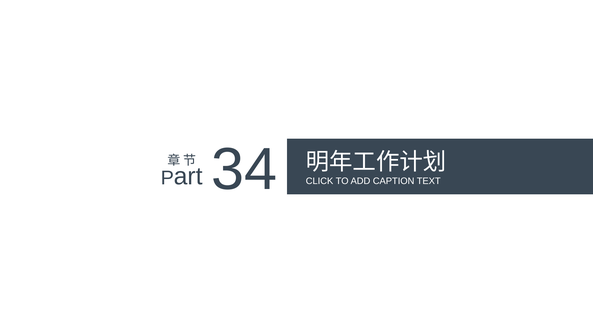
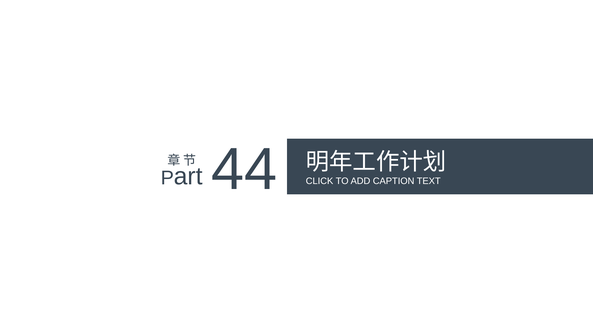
34: 34 -> 44
